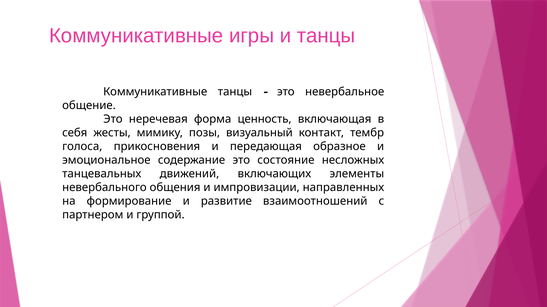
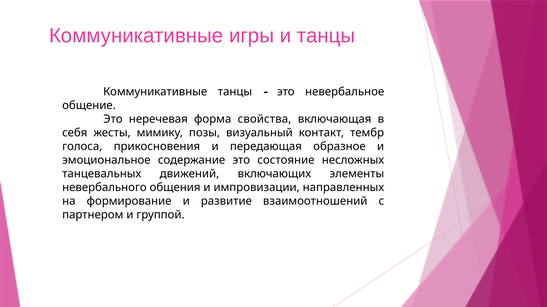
ценность: ценность -> свойства
